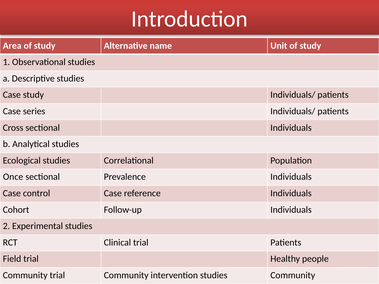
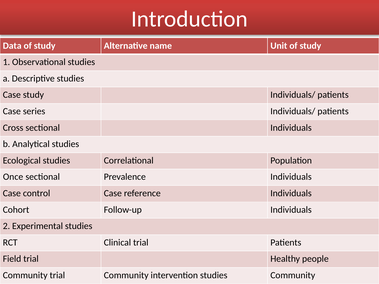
Area: Area -> Data
